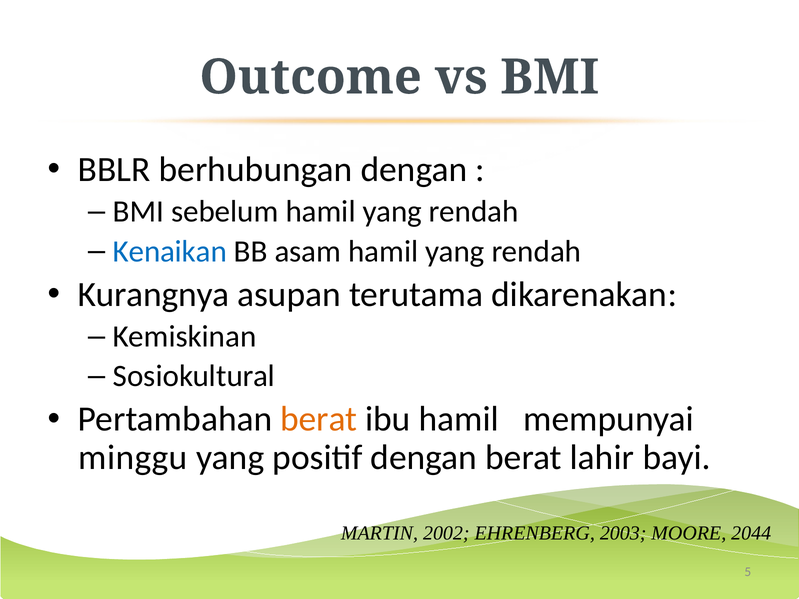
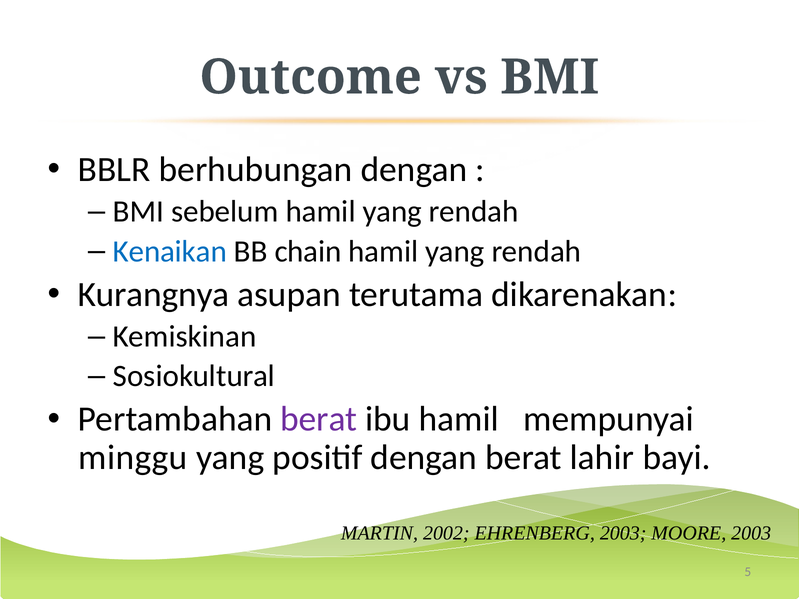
asam: asam -> chain
berat at (319, 419) colour: orange -> purple
MOORE 2044: 2044 -> 2003
